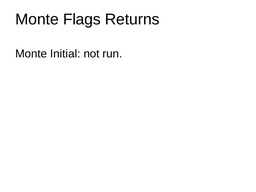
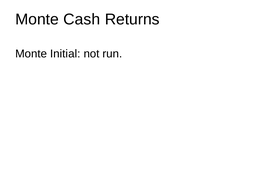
Flags: Flags -> Cash
